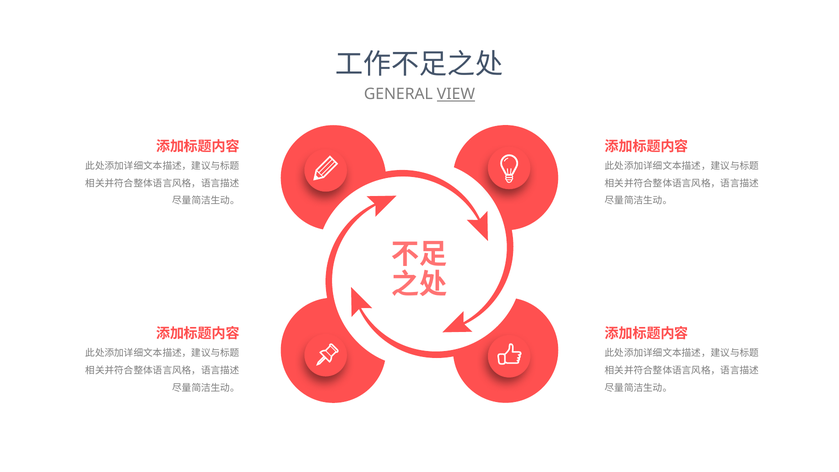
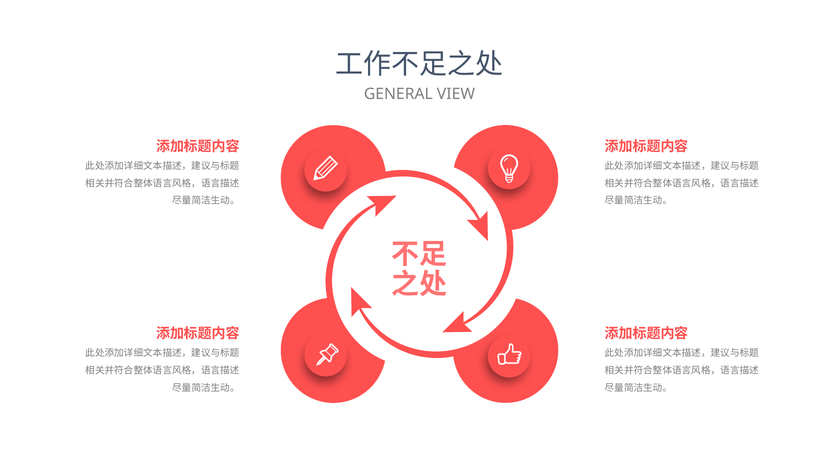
VIEW underline: present -> none
